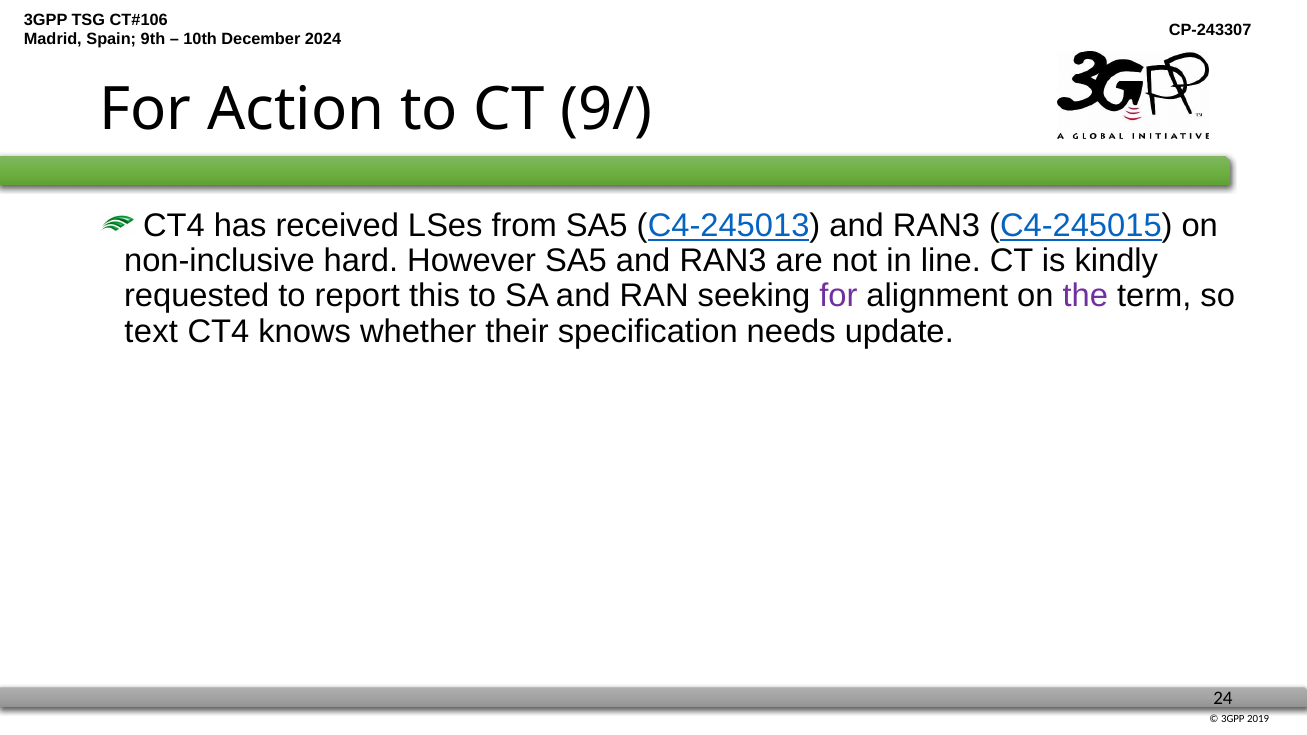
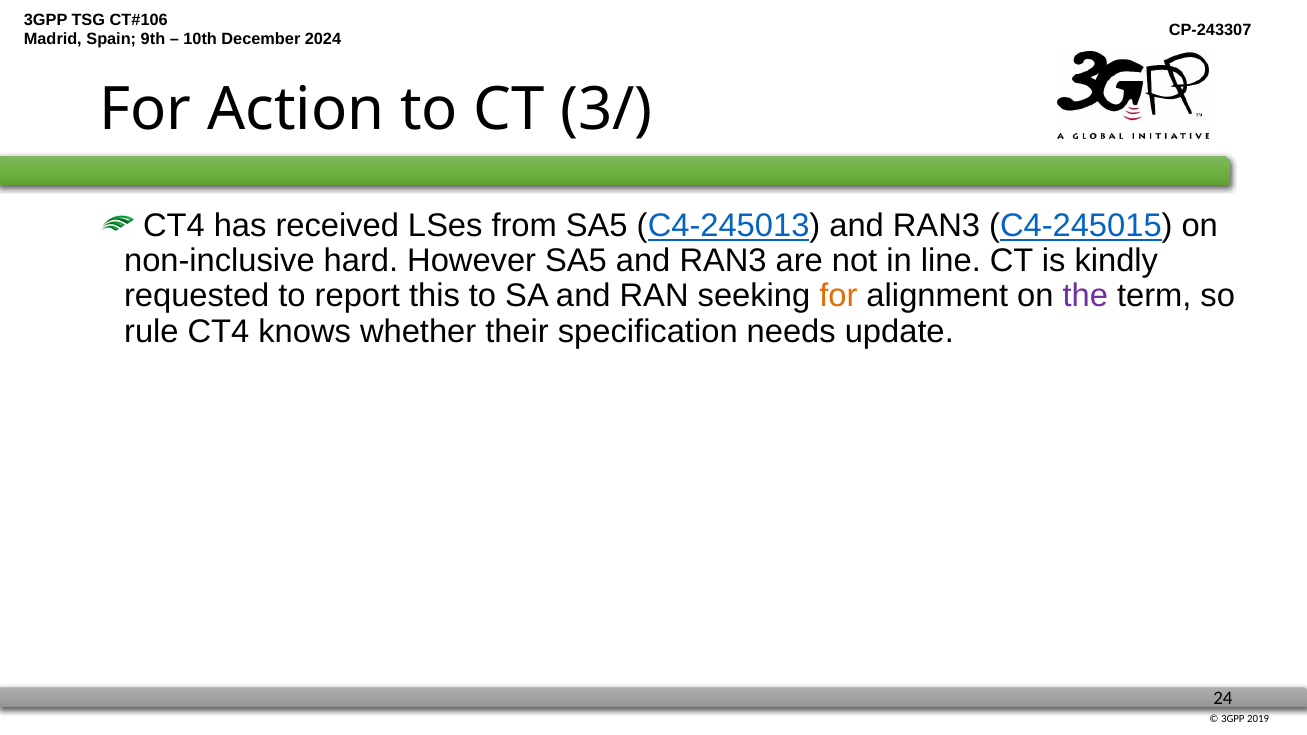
9/: 9/ -> 3/
for at (838, 296) colour: purple -> orange
text: text -> rule
